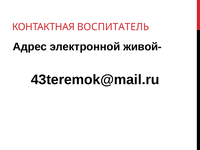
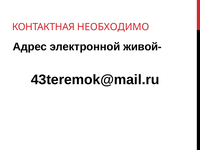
ВОСПИТАТЕЛЬ: ВОСПИТАТЕЛЬ -> НЕОБХОДИМО
